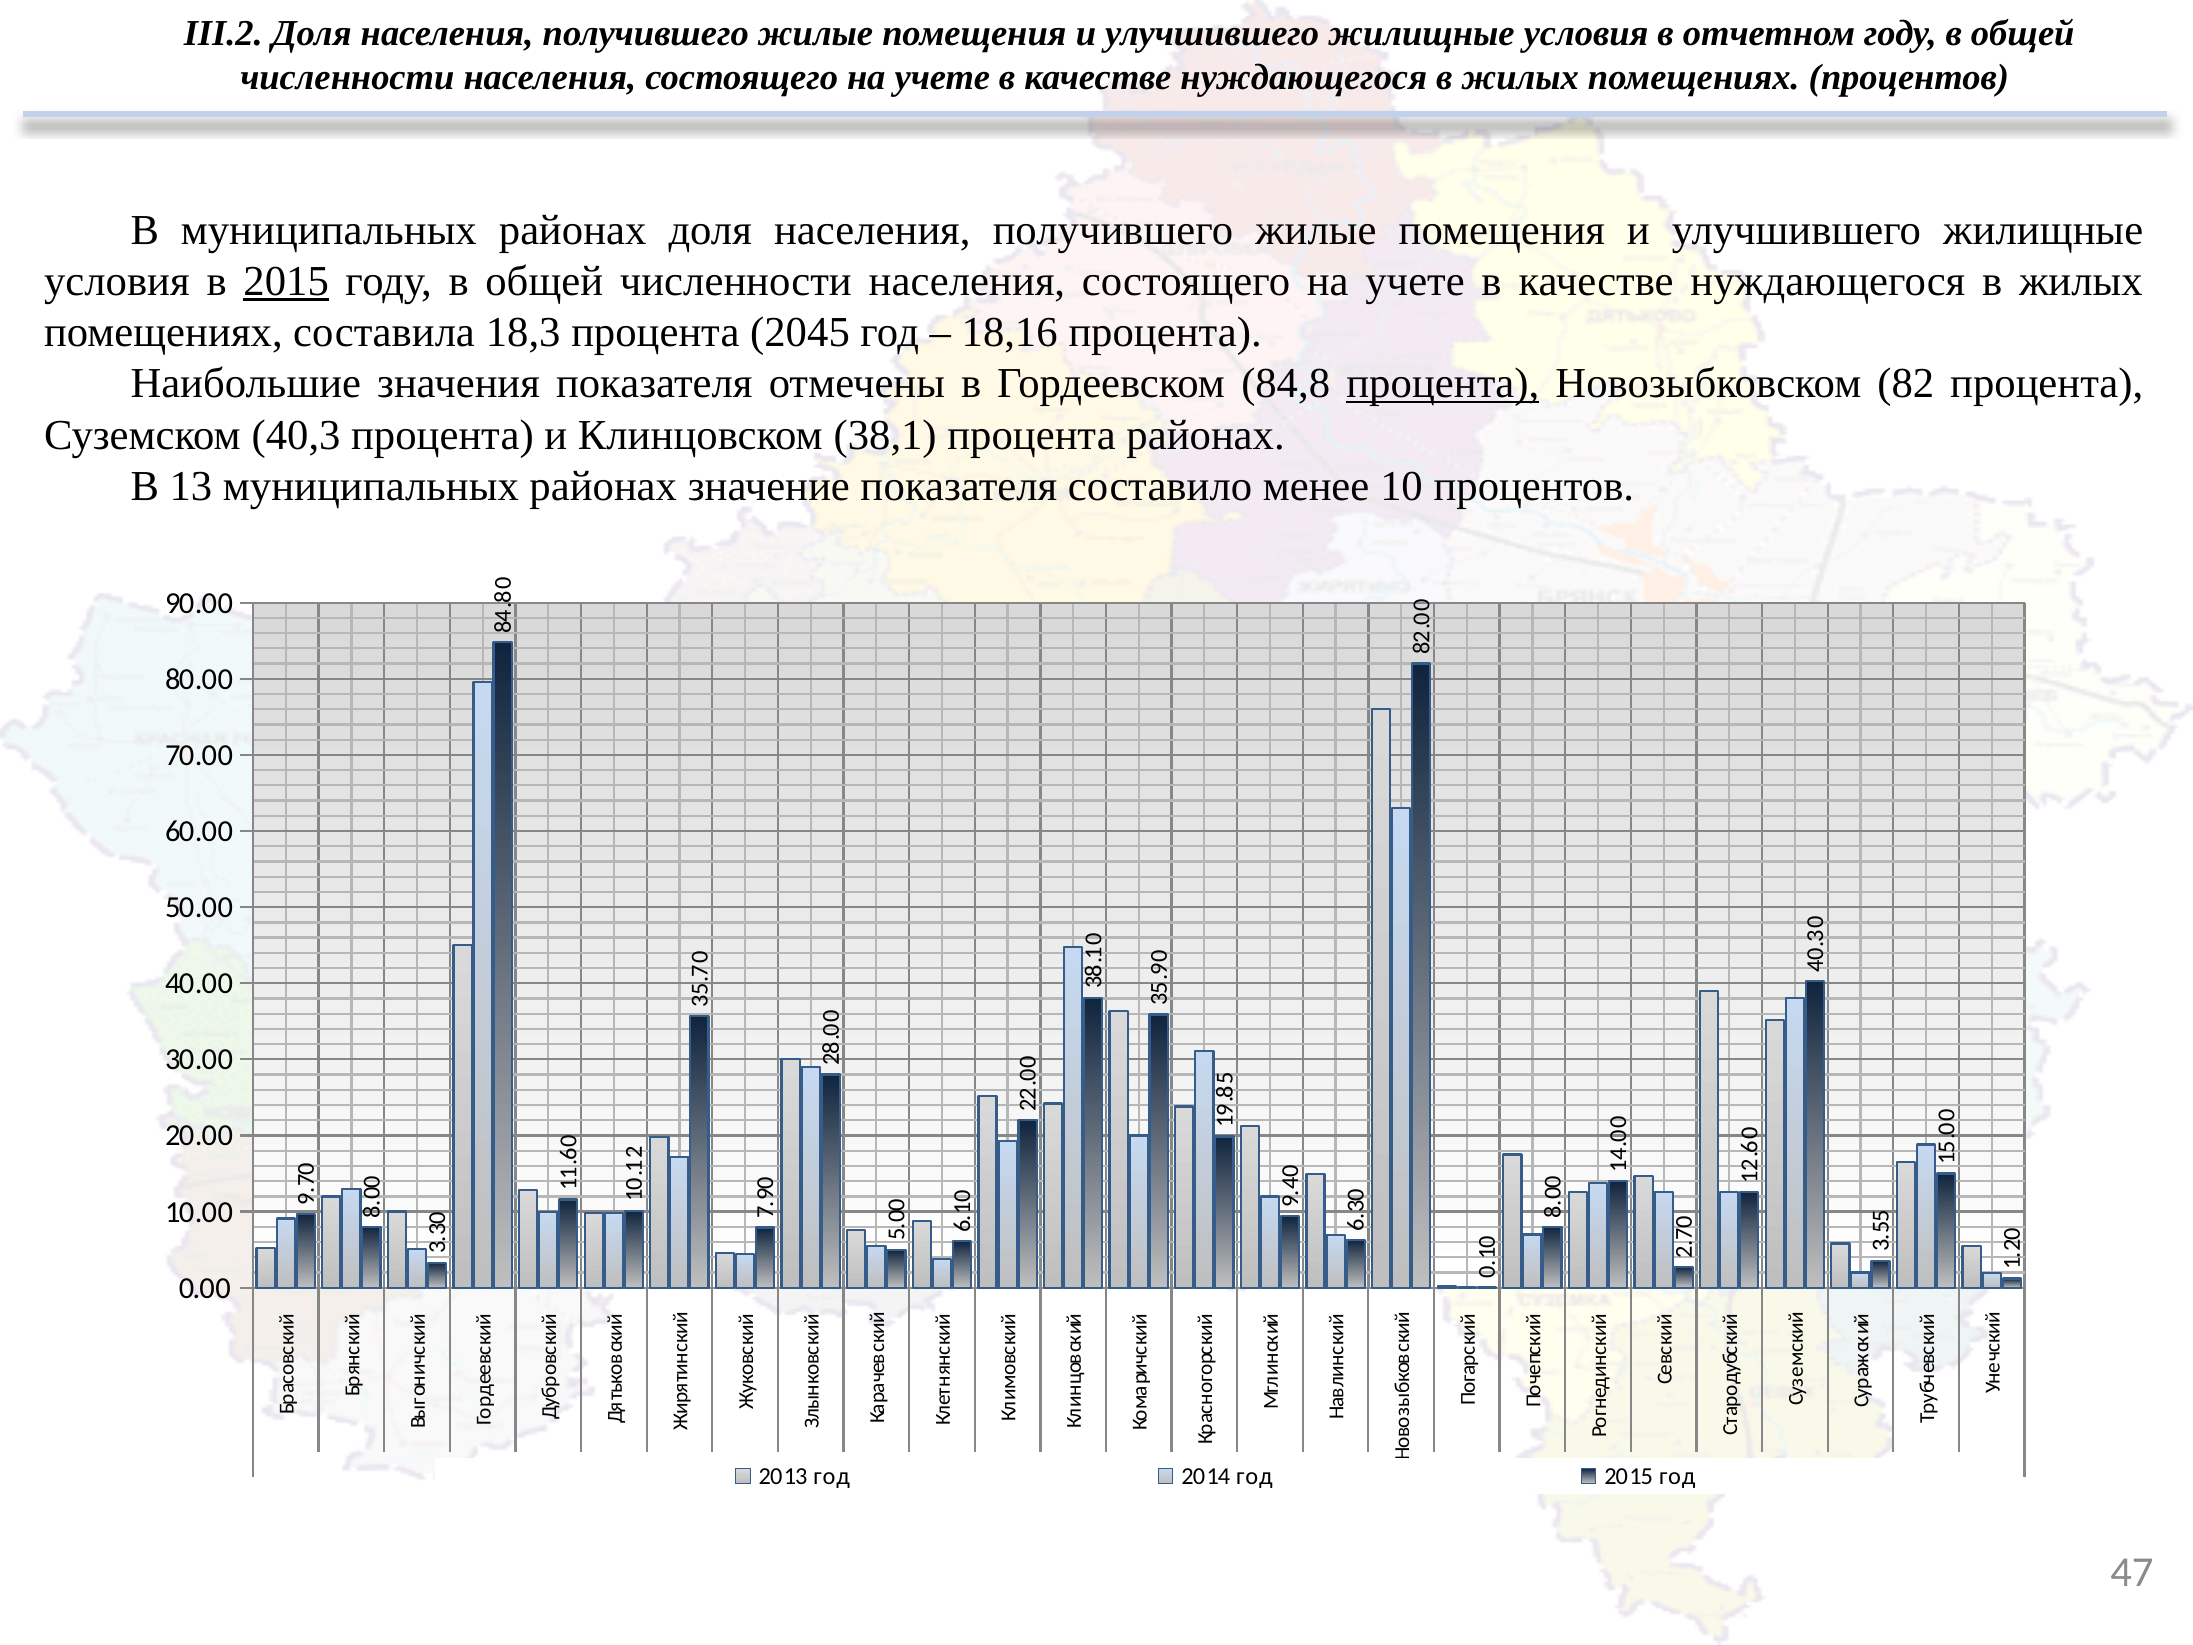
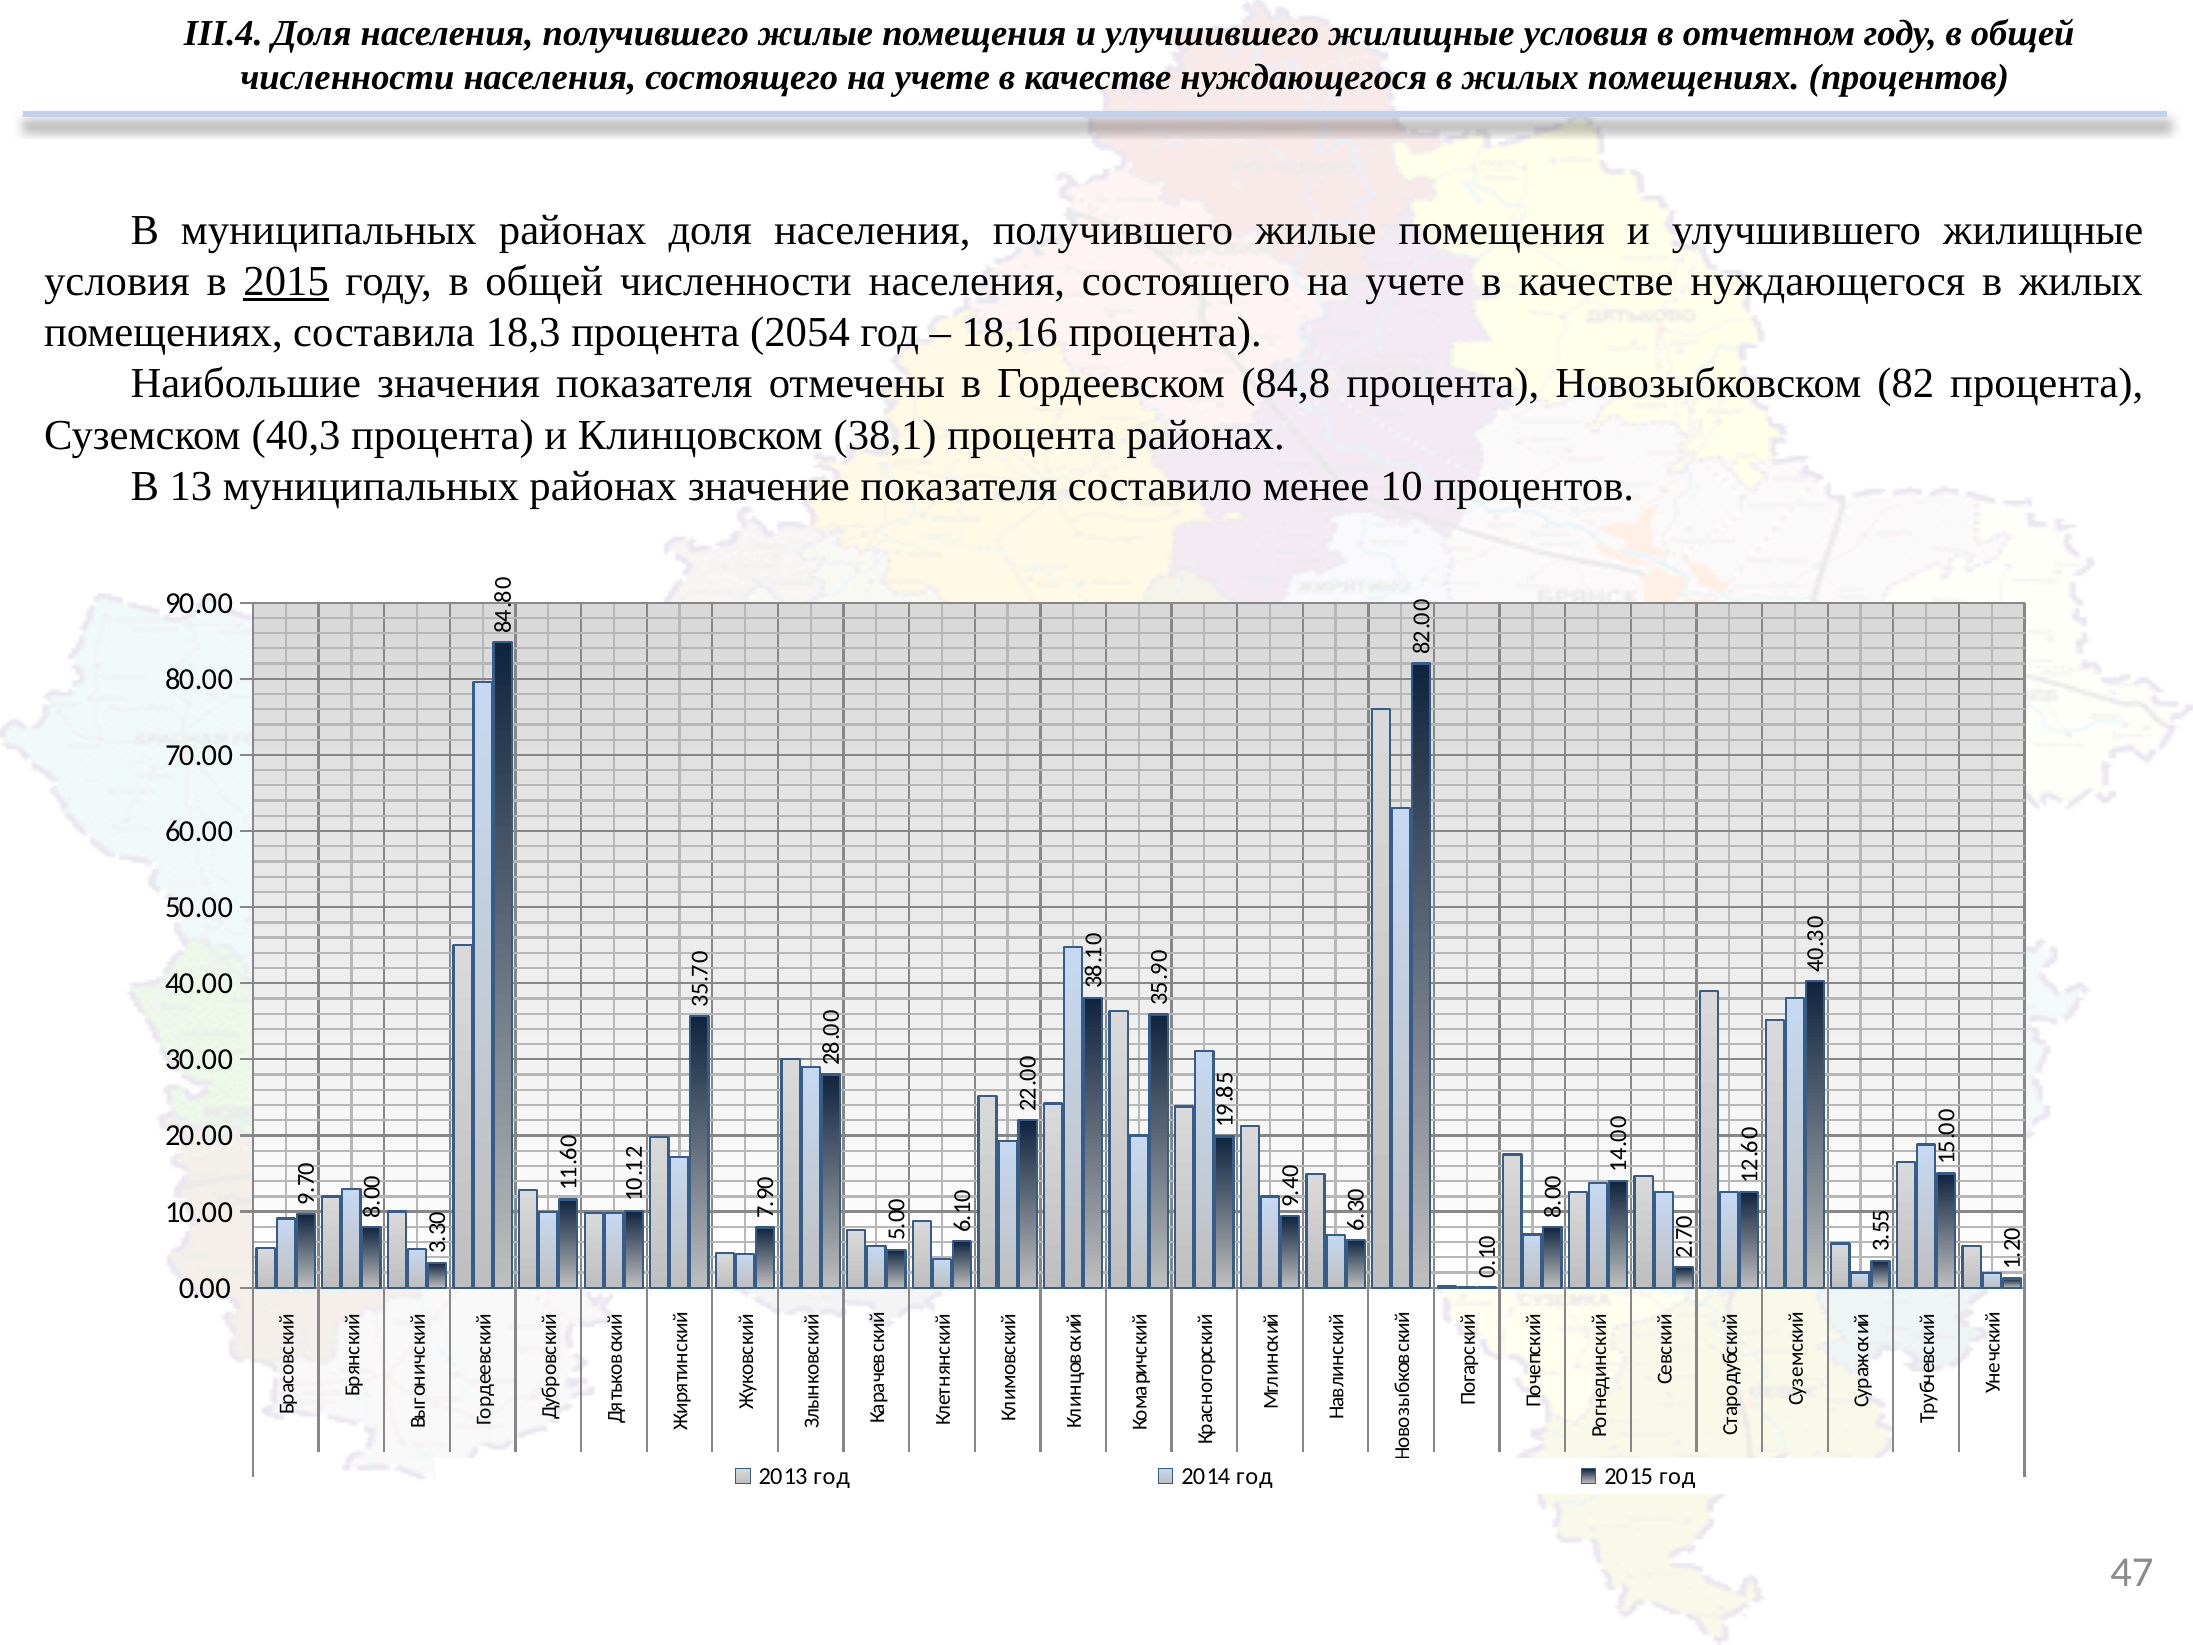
III.2: III.2 -> III.4
2045: 2045 -> 2054
процента at (1443, 384) underline: present -> none
